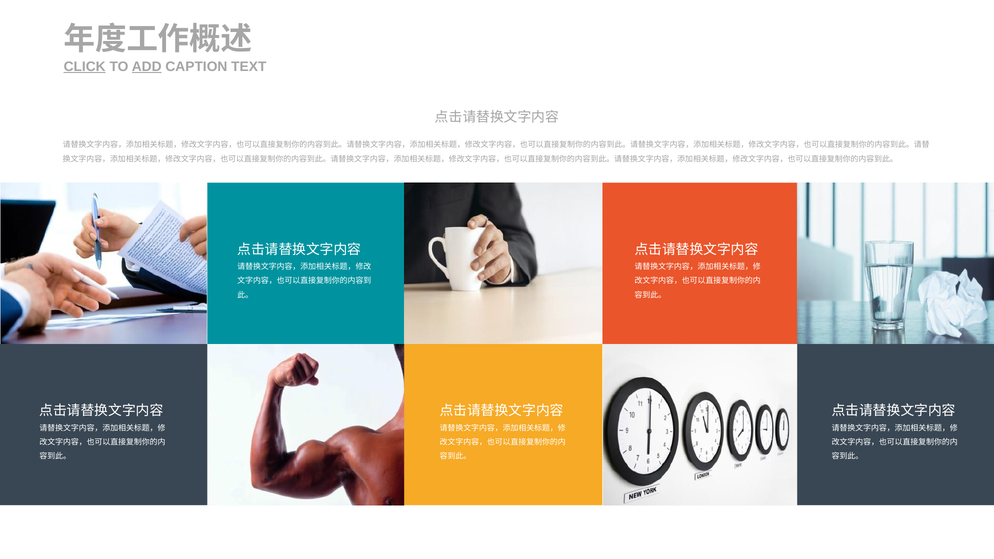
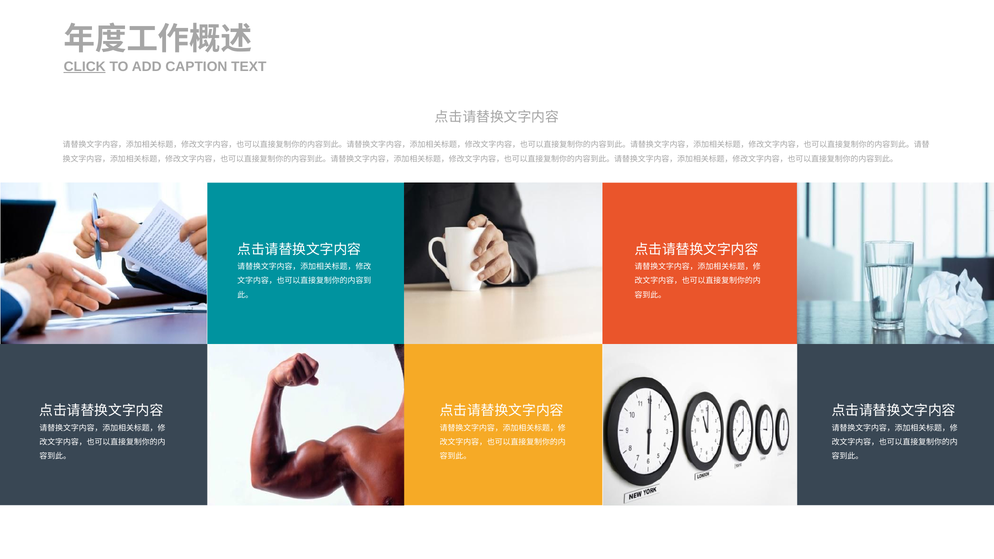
ADD underline: present -> none
